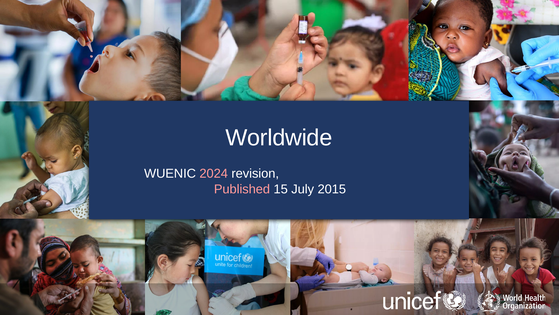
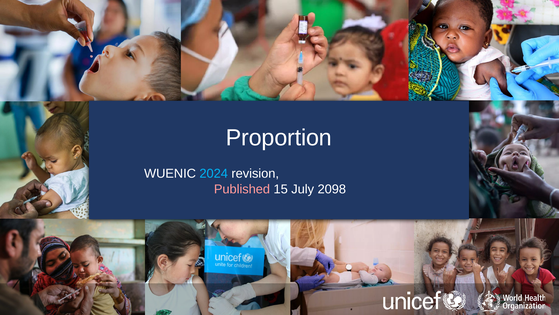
Worldwide: Worldwide -> Proportion
2024 colour: pink -> light blue
2015: 2015 -> 2098
